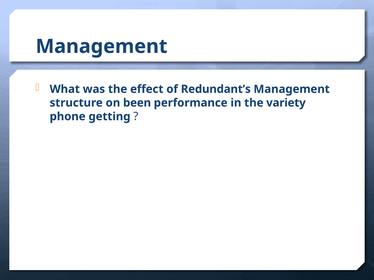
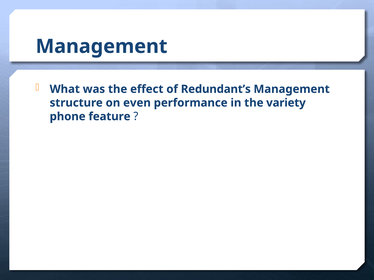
been: been -> even
getting: getting -> feature
